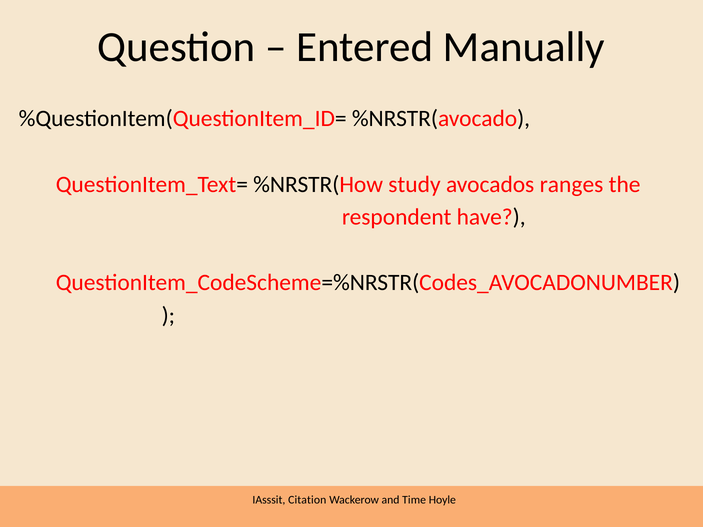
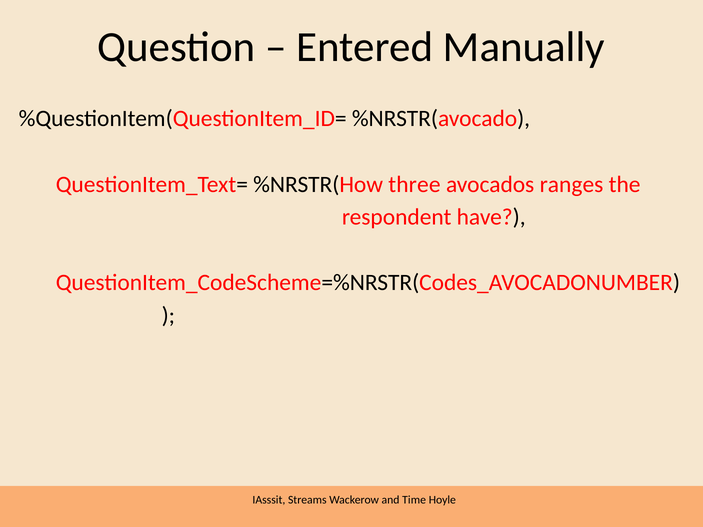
study: study -> three
Citation: Citation -> Streams
